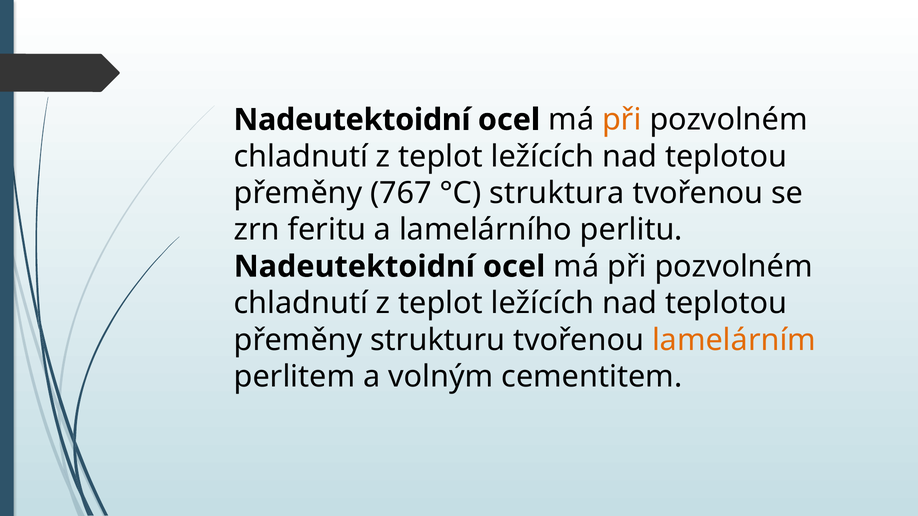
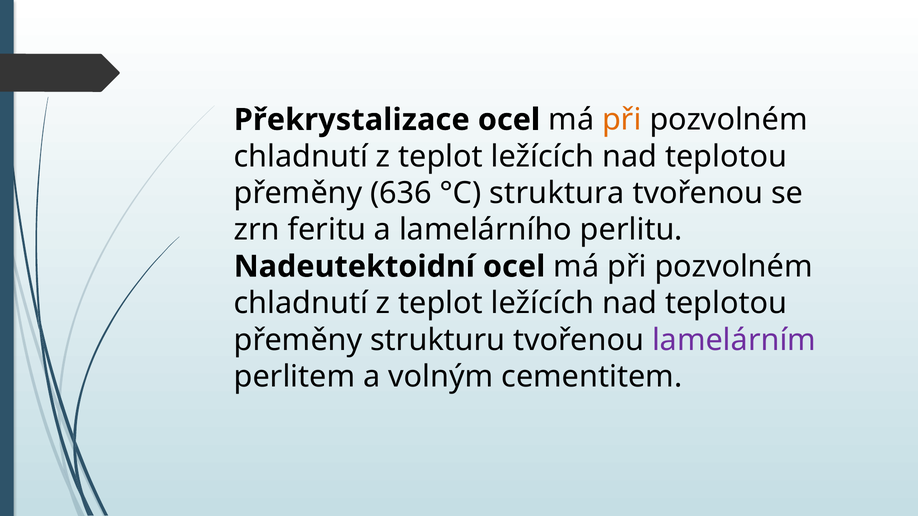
Nadeutektoidní at (352, 120): Nadeutektoidní -> Překrystalizace
767: 767 -> 636
lamelárním colour: orange -> purple
